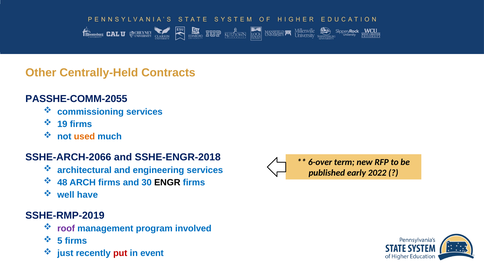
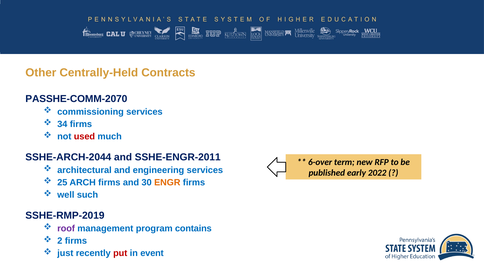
PASSHE-COMM-2055: PASSHE-COMM-2055 -> PASSHE-COMM-2070
19: 19 -> 34
used colour: orange -> red
SSHE-ARCH-2066: SSHE-ARCH-2066 -> SSHE-ARCH-2044
SSHE-ENGR-2018: SSHE-ENGR-2018 -> SSHE-ENGR-2011
48: 48 -> 25
ENGR colour: black -> orange
have: have -> such
involved: involved -> contains
5: 5 -> 2
